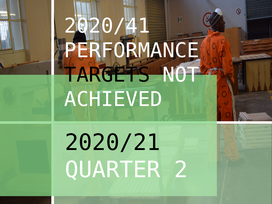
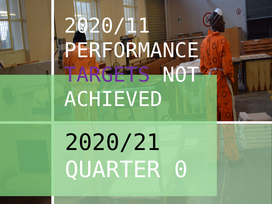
2020/41: 2020/41 -> 2020/11
TARGETS colour: black -> purple
2: 2 -> 0
